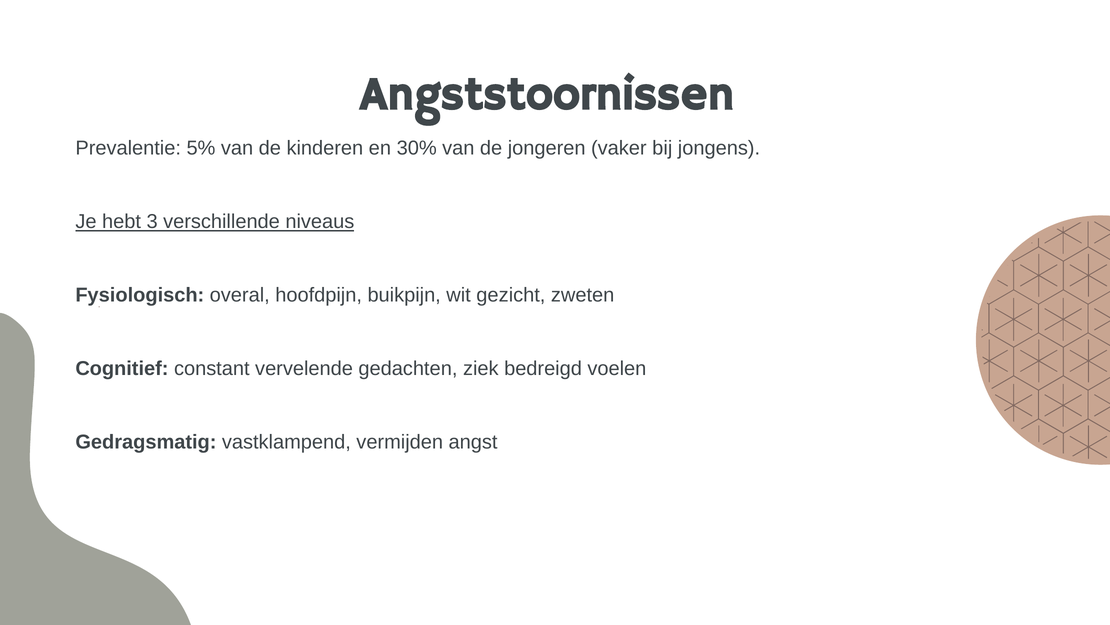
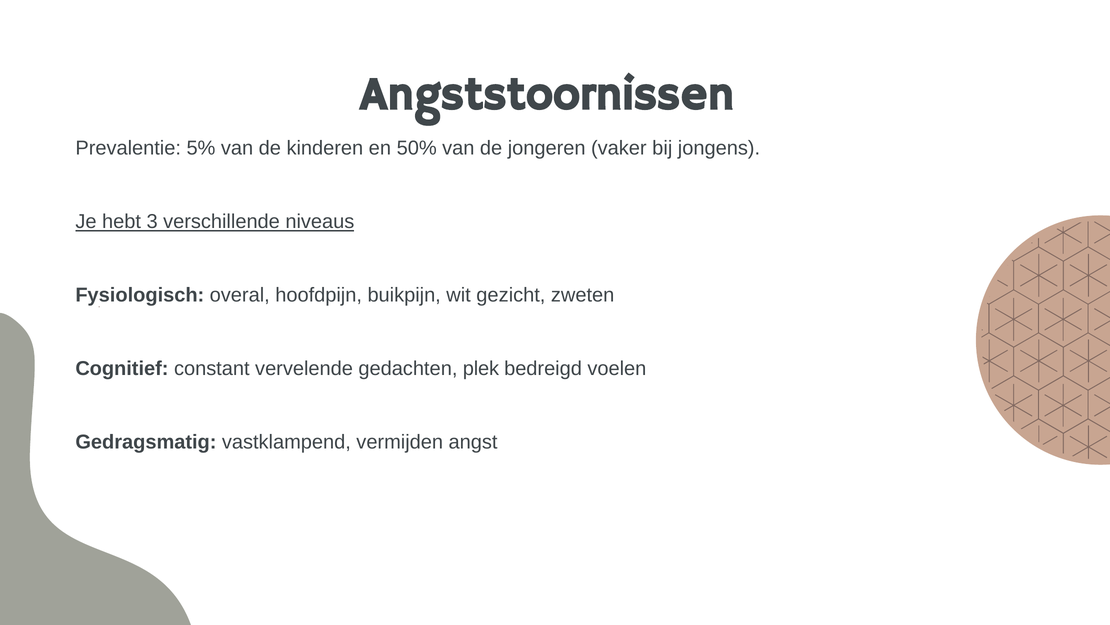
30%: 30% -> 50%
ziek: ziek -> plek
